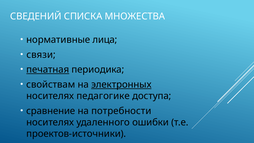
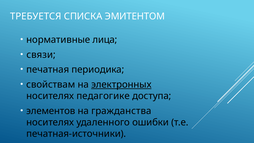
СВЕДЕНИЙ: СВЕДЕНИЙ -> ТРЕБУЕТСЯ
МНОЖЕСТВА: МНОЖЕСТВА -> ЭМИТЕНТОМ
печатная underline: present -> none
сравнение: сравнение -> элементов
потребности: потребности -> гражданства
проектов-источники: проектов-источники -> печатная-источники
